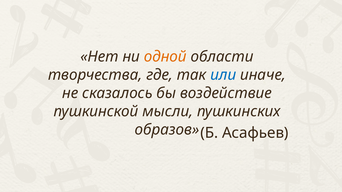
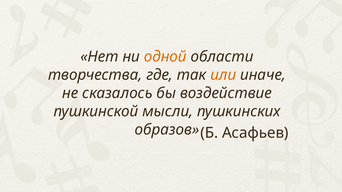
или colour: blue -> orange
